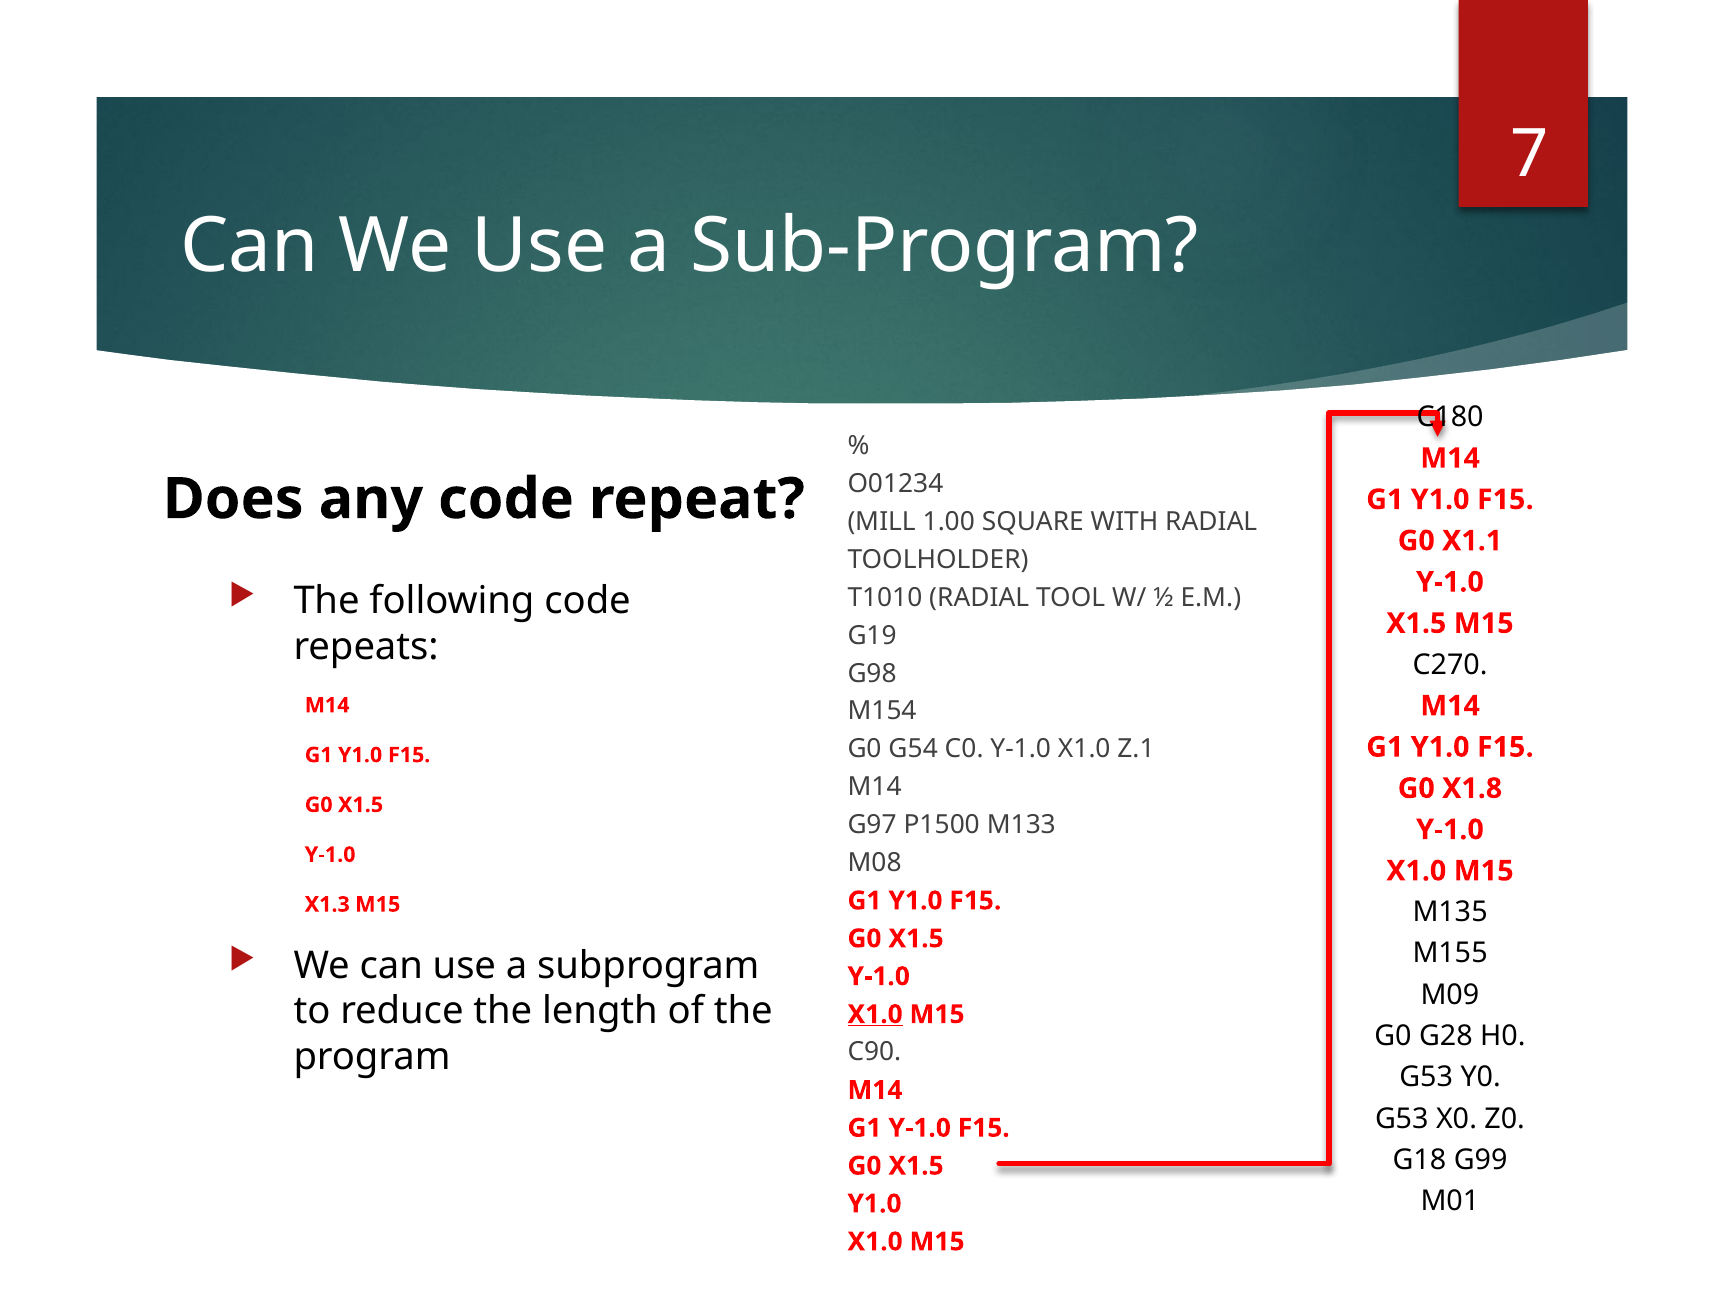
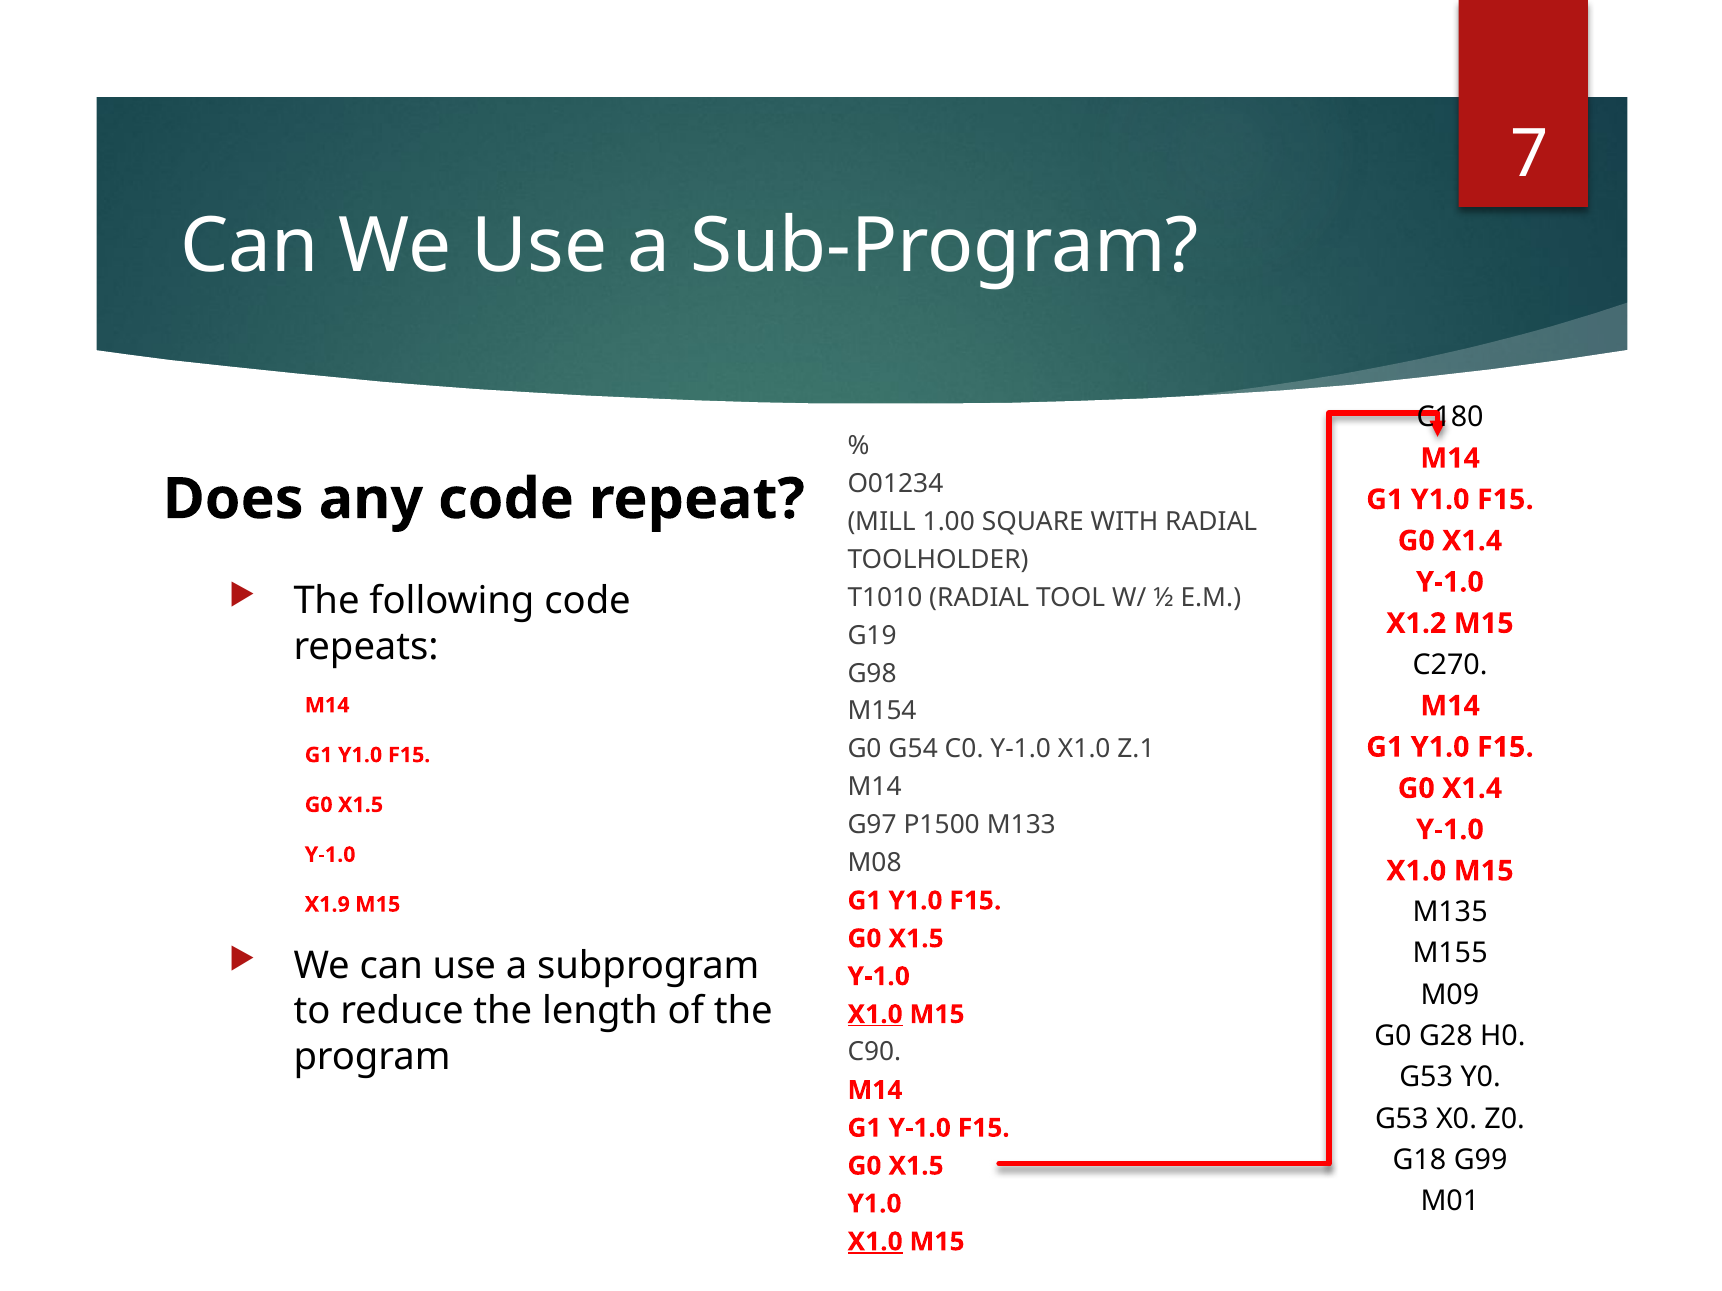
X1.1 at (1472, 541): X1.1 -> X1.4
X1.5 at (1416, 624): X1.5 -> X1.2
X1.8 at (1472, 789): X1.8 -> X1.4
X1.3: X1.3 -> X1.9
X1.0 at (875, 1242) underline: none -> present
